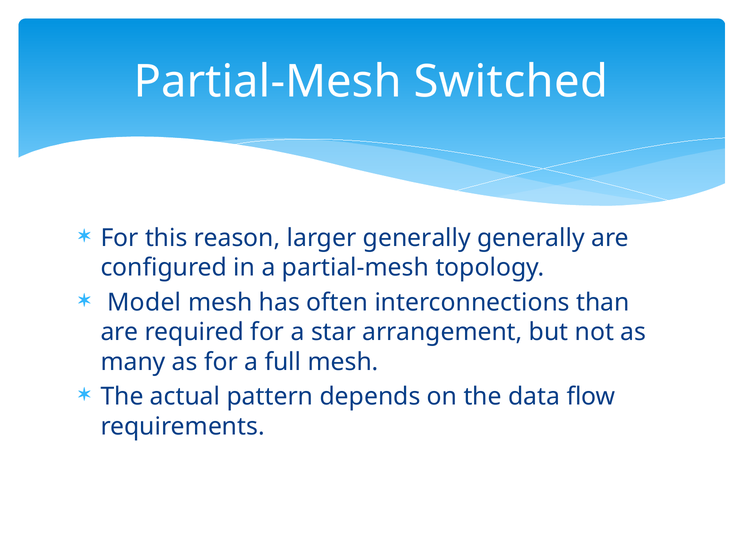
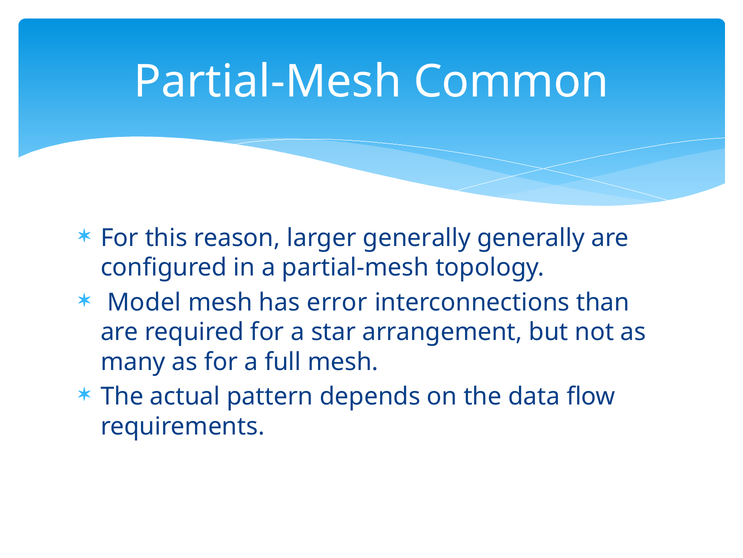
Switched: Switched -> Common
often: often -> error
